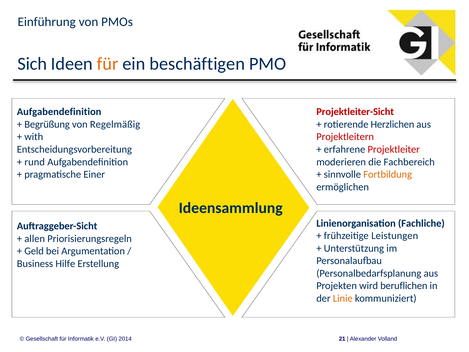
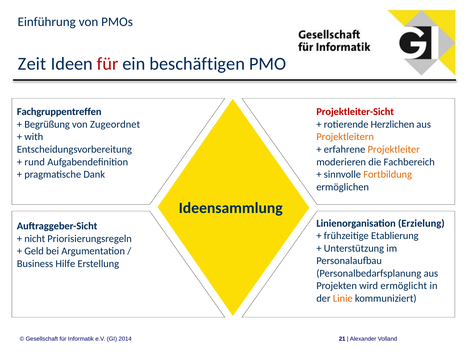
Sich: Sich -> Zeit
für at (108, 64) colour: orange -> red
Aufgabendefinition at (59, 112): Aufgabendefinition -> Fachgruppentreffen
Regelmäßig: Regelmäßig -> Zugeordnet
Projektleitern colour: red -> orange
Projektleiter colour: red -> orange
Einer: Einer -> Dank
Fachliche: Fachliche -> Erzielung
Leistungen: Leistungen -> Etablierung
allen: allen -> nicht
beruflichen: beruflichen -> ermöglicht
